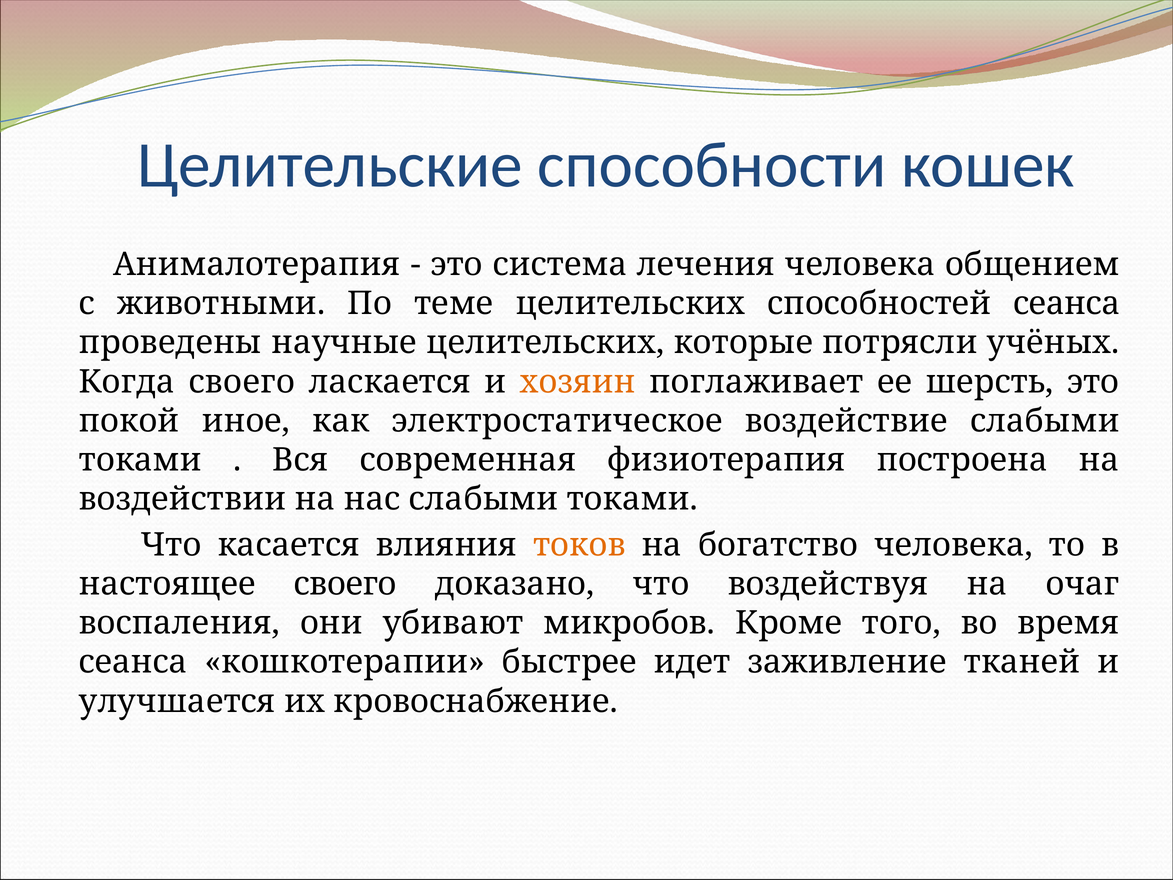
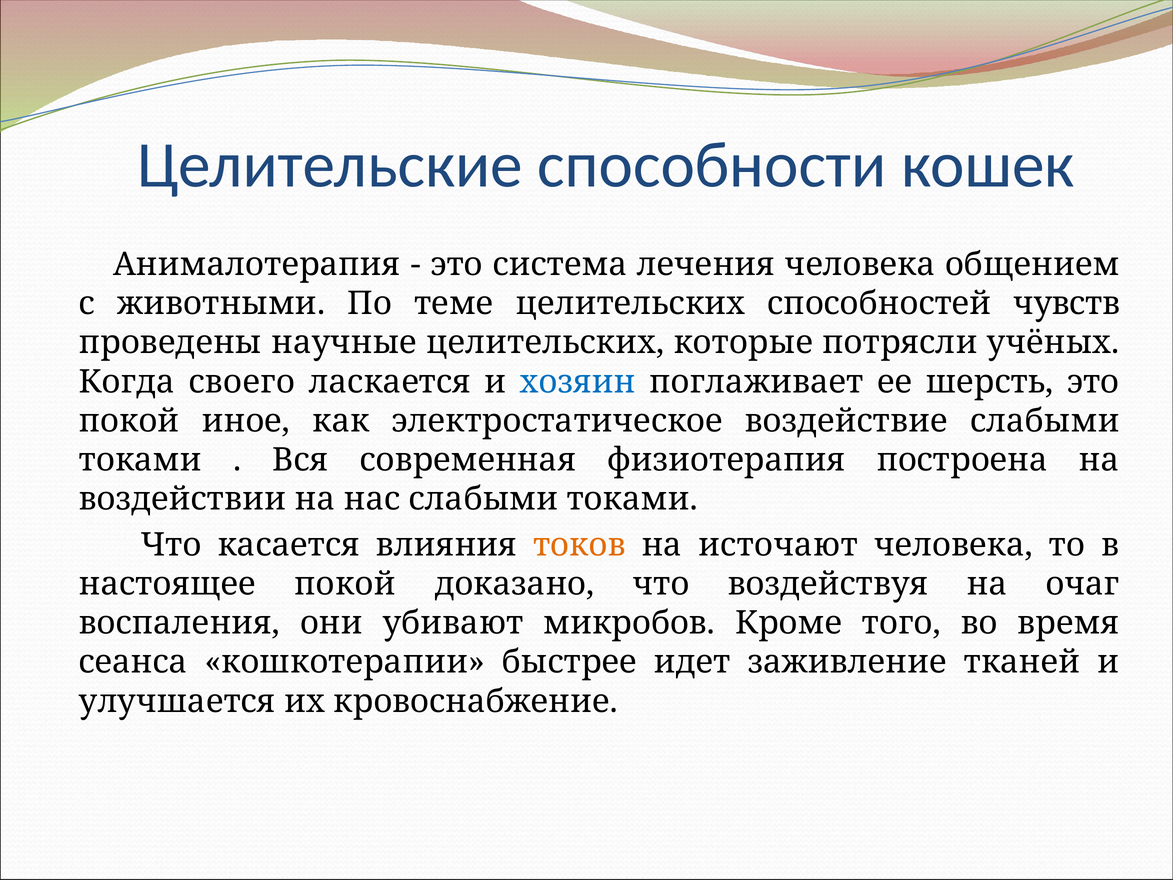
способностей сеанса: сеанса -> чувств
хозяин colour: orange -> blue
богатство: богатство -> источают
настоящее своего: своего -> покой
